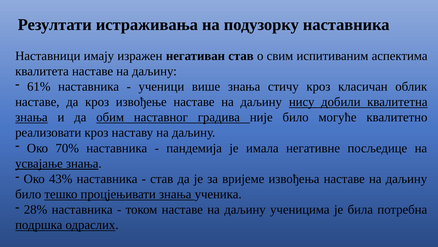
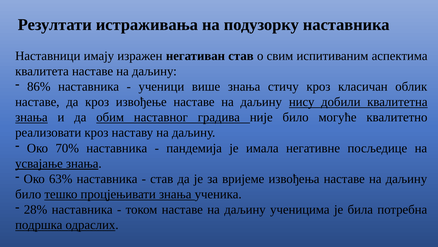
61%: 61% -> 86%
43%: 43% -> 63%
